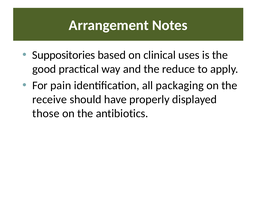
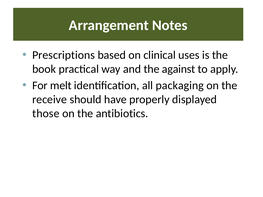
Suppositories: Suppositories -> Prescriptions
good: good -> book
reduce: reduce -> against
pain: pain -> melt
